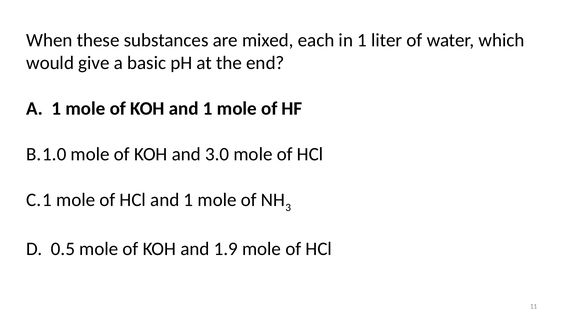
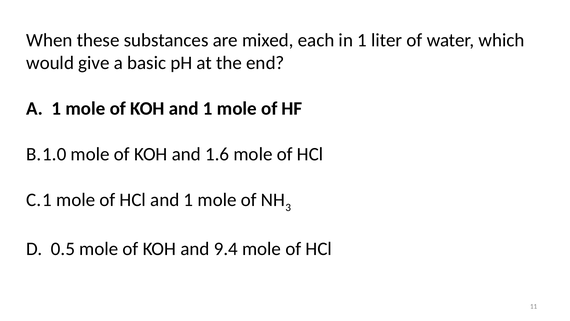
3.0: 3.0 -> 1.6
1.9: 1.9 -> 9.4
